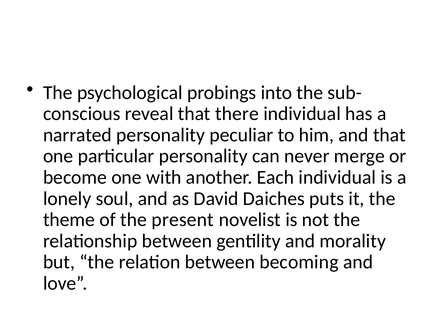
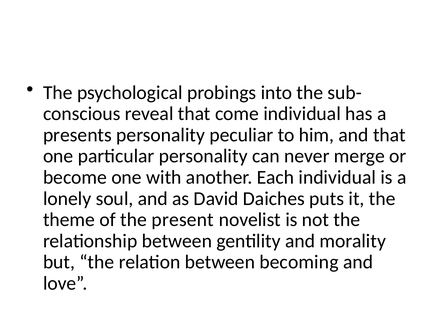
there: there -> come
narrated: narrated -> presents
